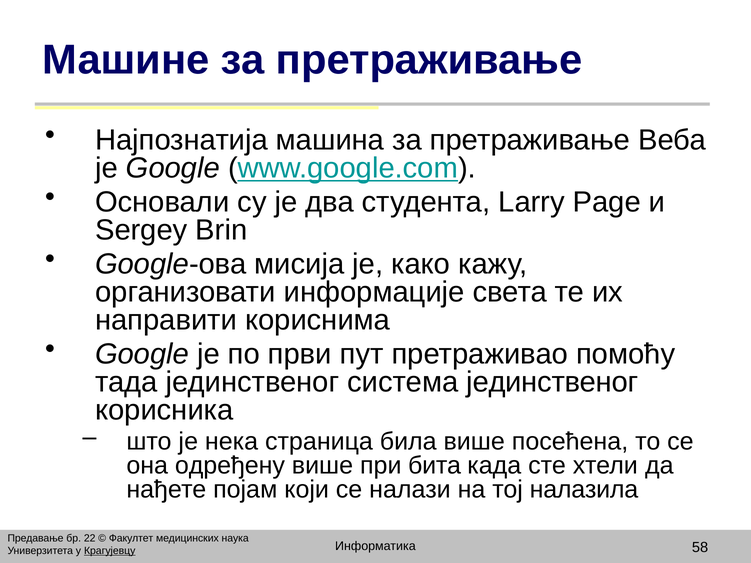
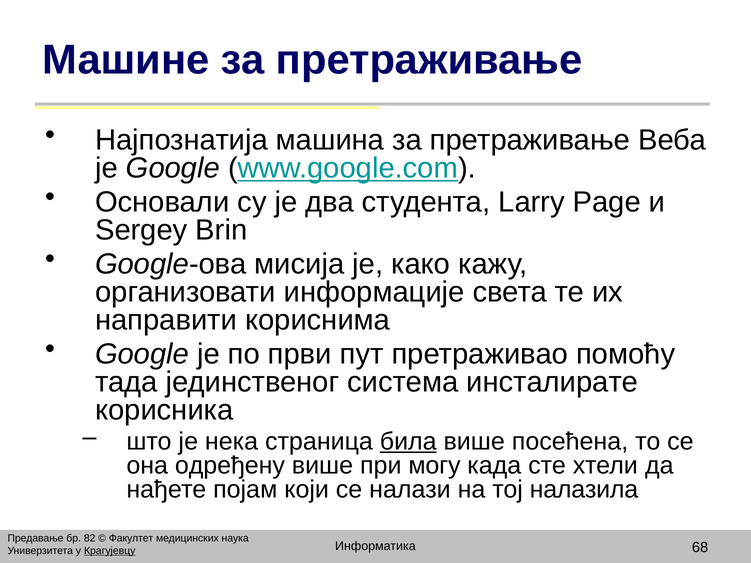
система јединственог: јединственог -> инсталирате
била underline: none -> present
бита: бита -> могу
22: 22 -> 82
58: 58 -> 68
